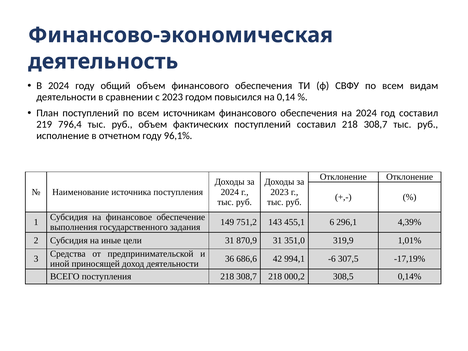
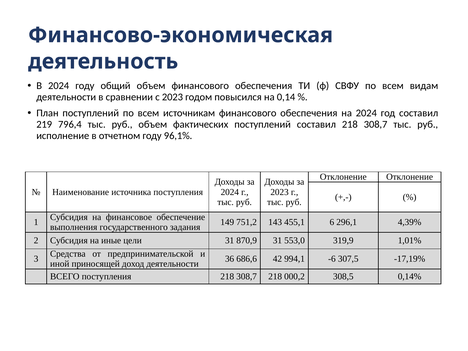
351,0: 351,0 -> 553,0
